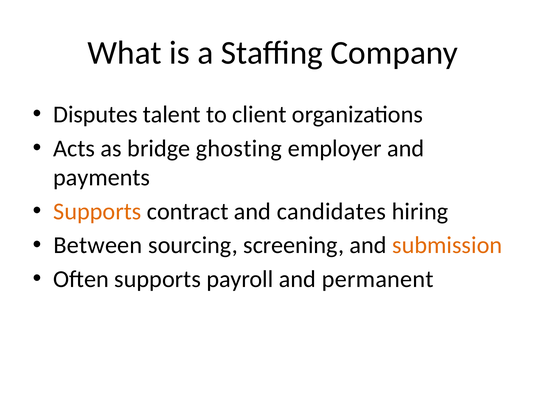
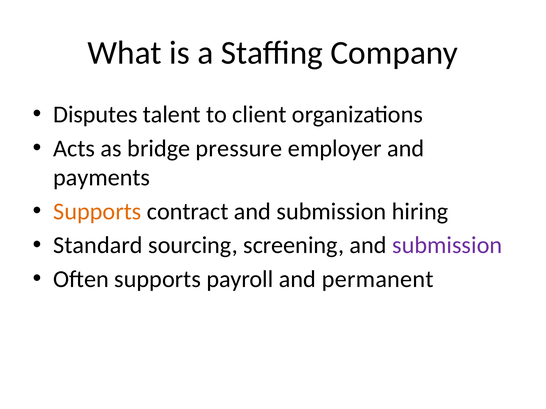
ghosting: ghosting -> pressure
contract and candidates: candidates -> submission
Between: Between -> Standard
submission at (447, 246) colour: orange -> purple
